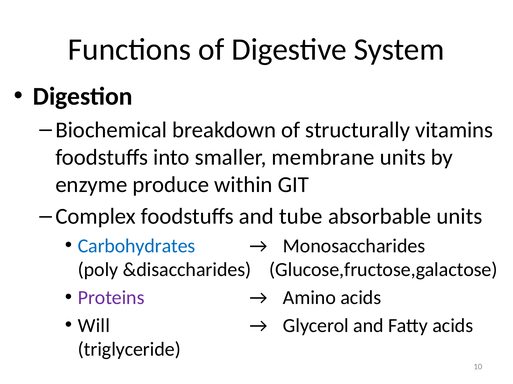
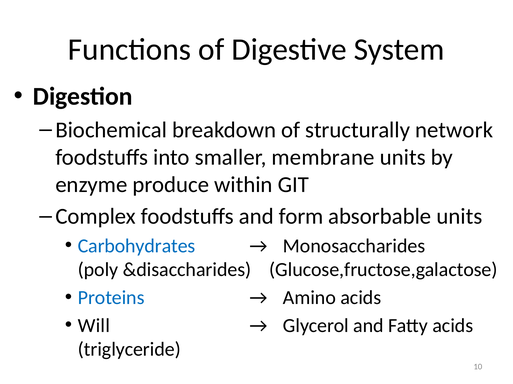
vitamins: vitamins -> network
tube: tube -> form
Proteins colour: purple -> blue
